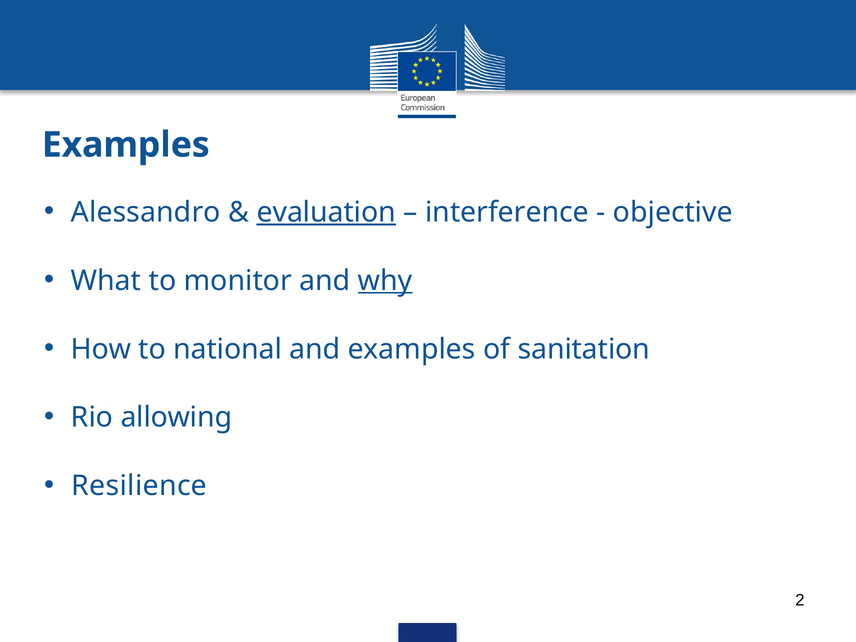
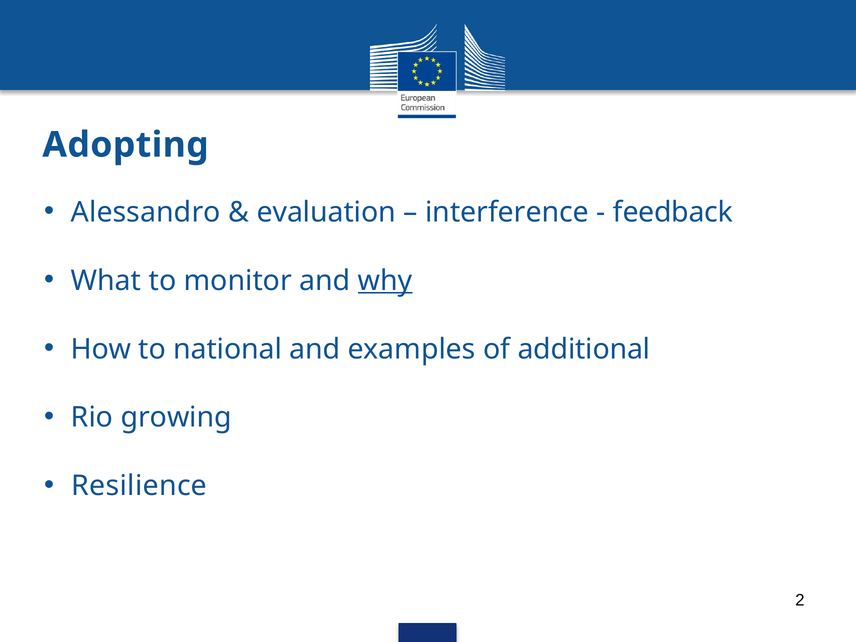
Examples at (126, 145): Examples -> Adopting
evaluation underline: present -> none
objective: objective -> feedback
sanitation: sanitation -> additional
allowing: allowing -> growing
